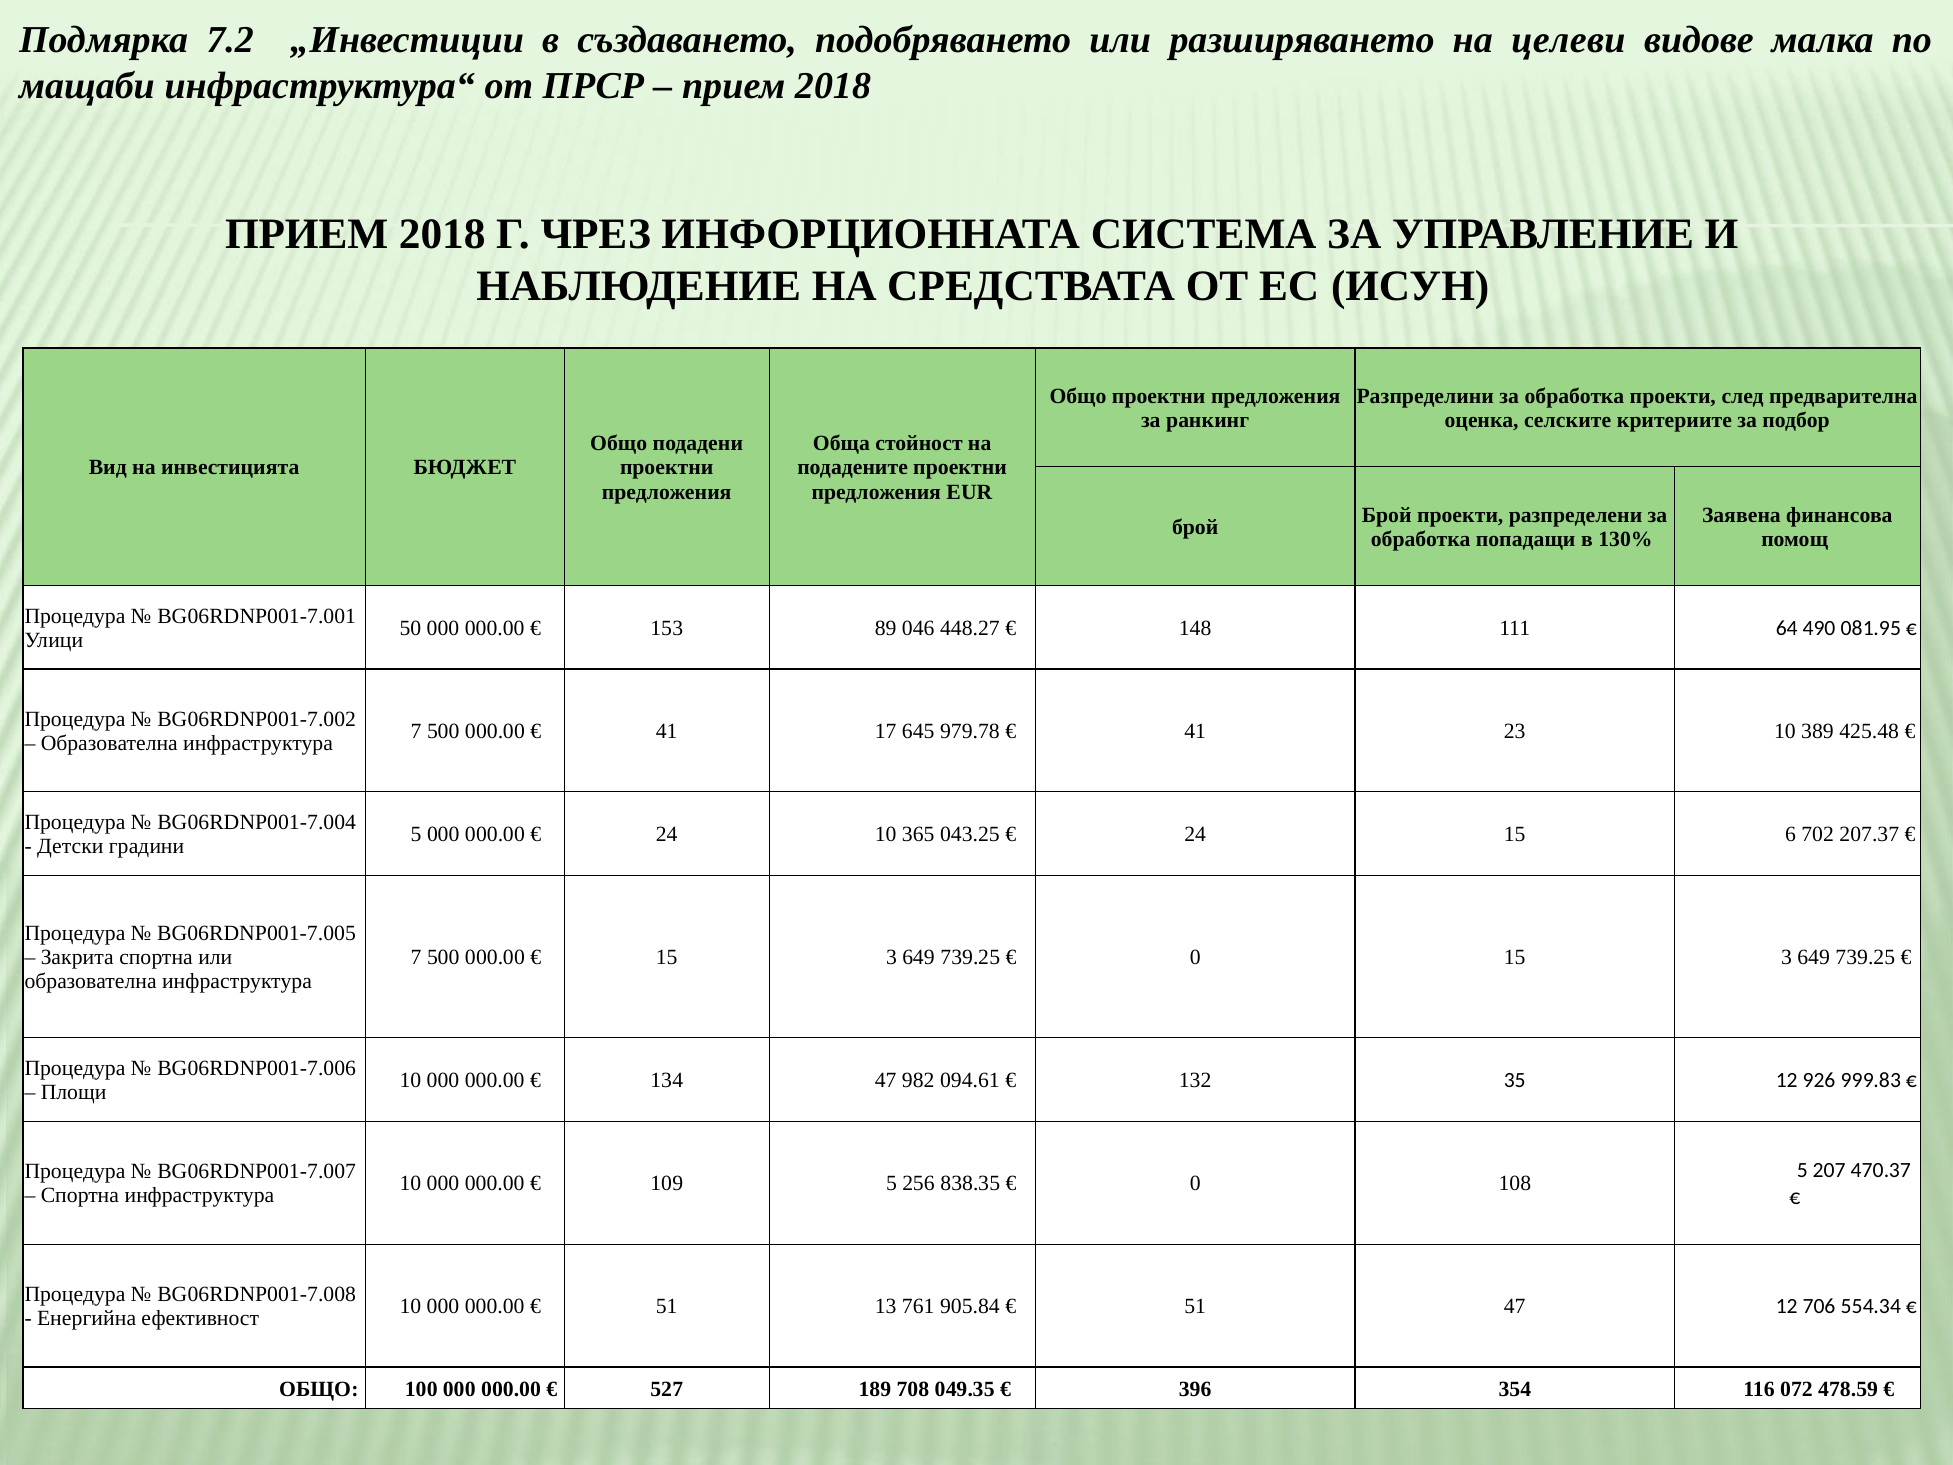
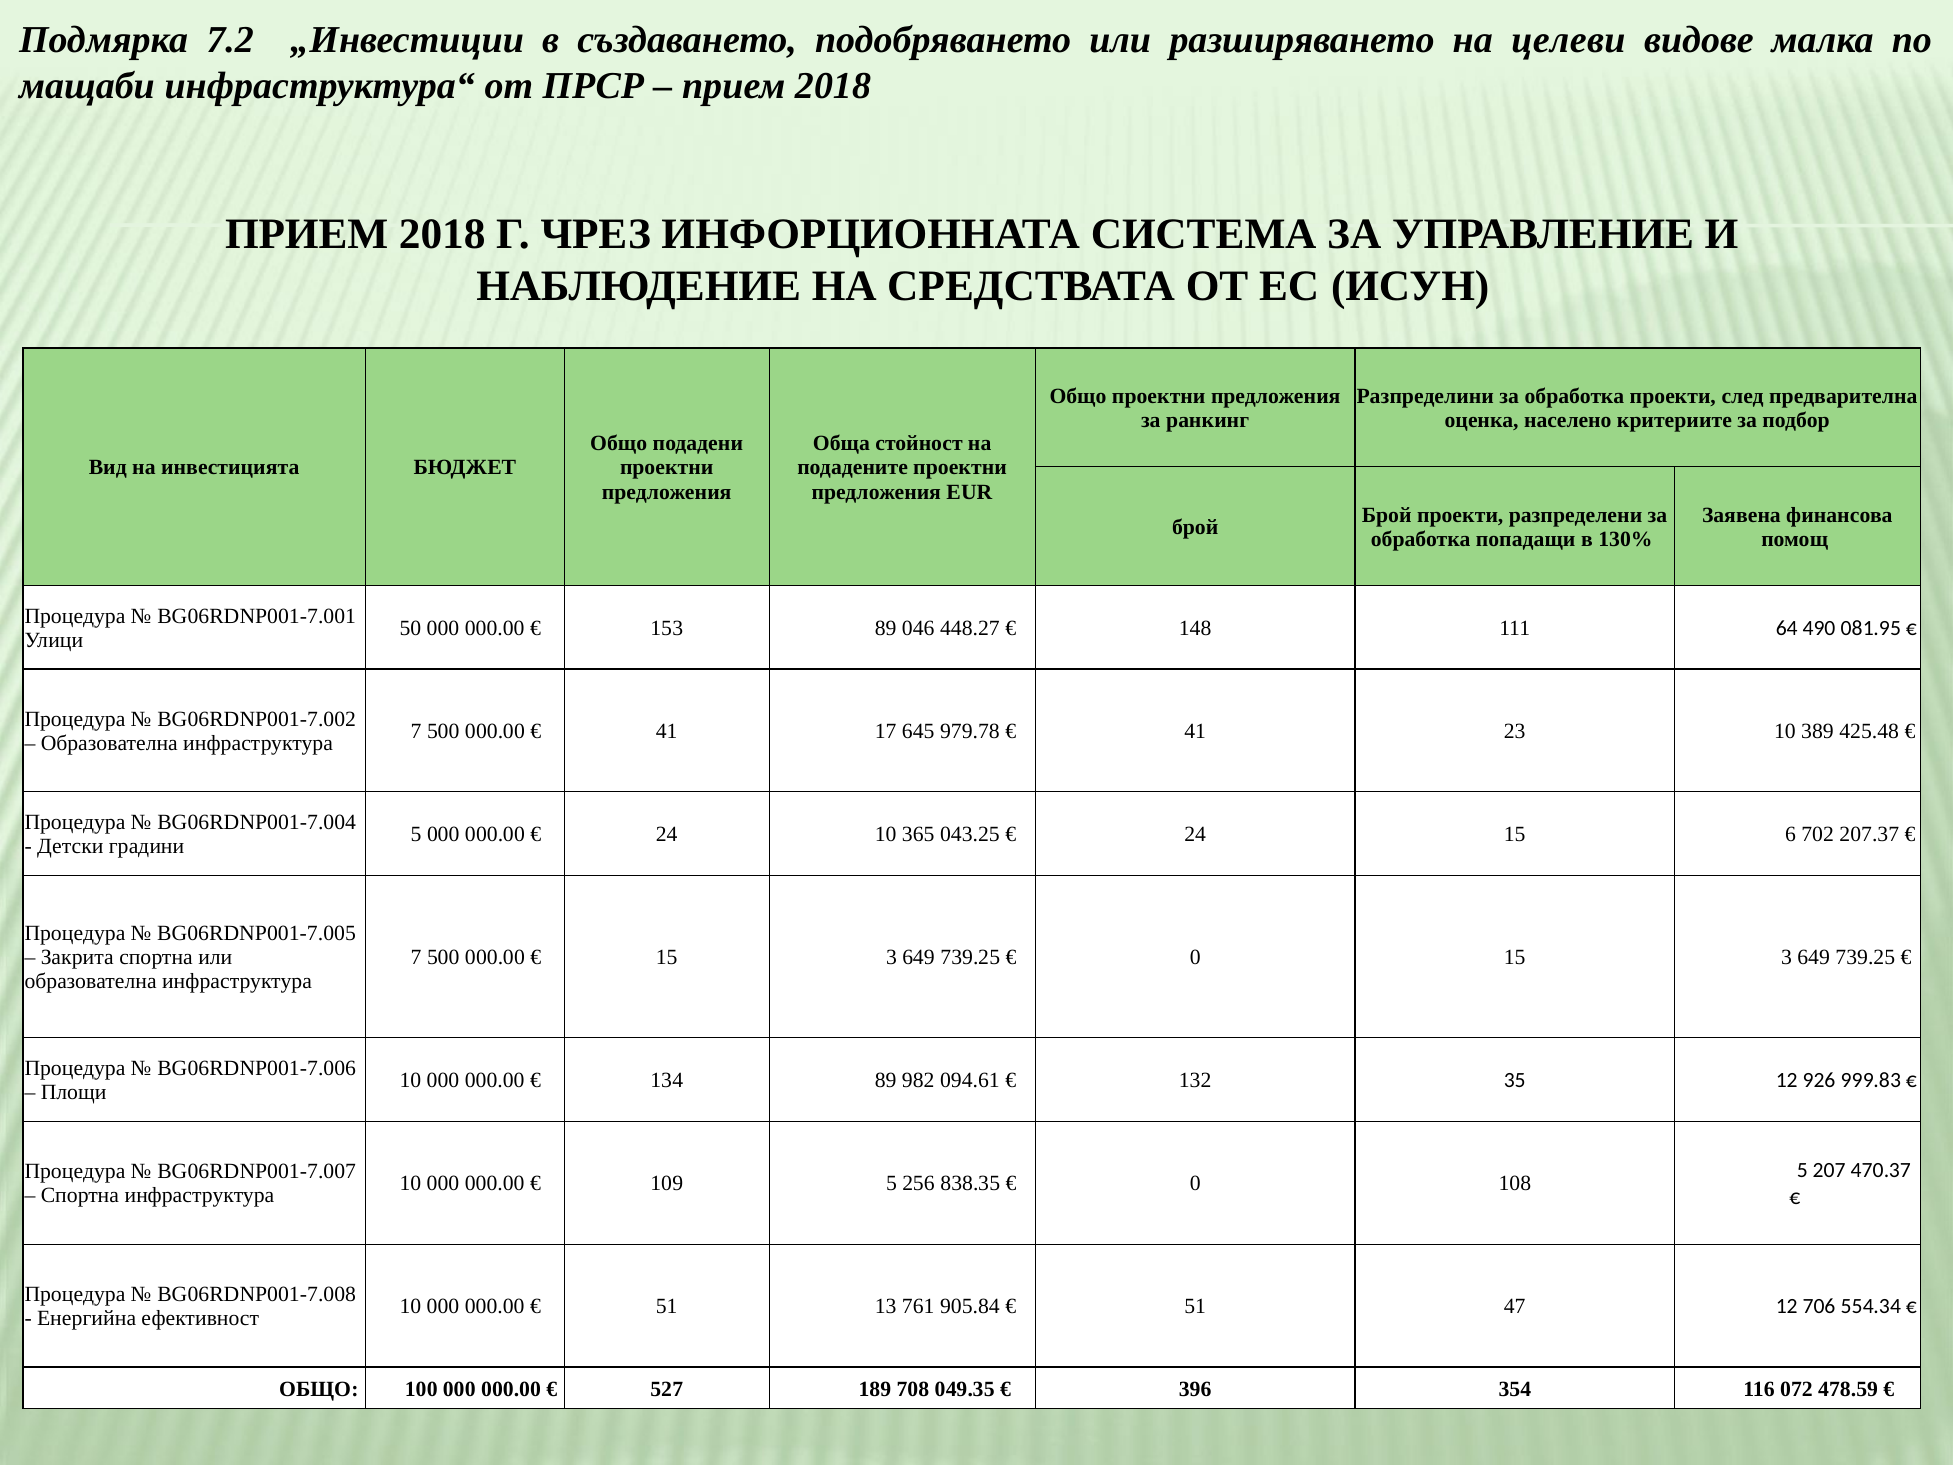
селските: селските -> населено
134 47: 47 -> 89
